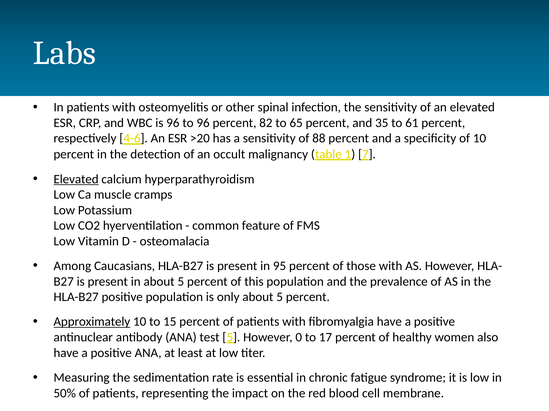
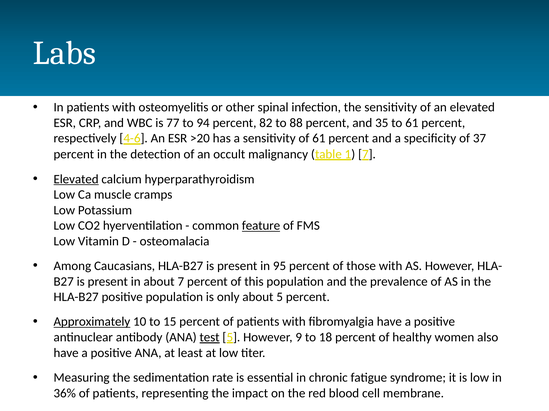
is 96: 96 -> 77
to 96: 96 -> 94
65: 65 -> 88
of 88: 88 -> 61
of 10: 10 -> 37
feature underline: none -> present
in about 5: 5 -> 7
test underline: none -> present
0: 0 -> 9
17: 17 -> 18
50%: 50% -> 36%
